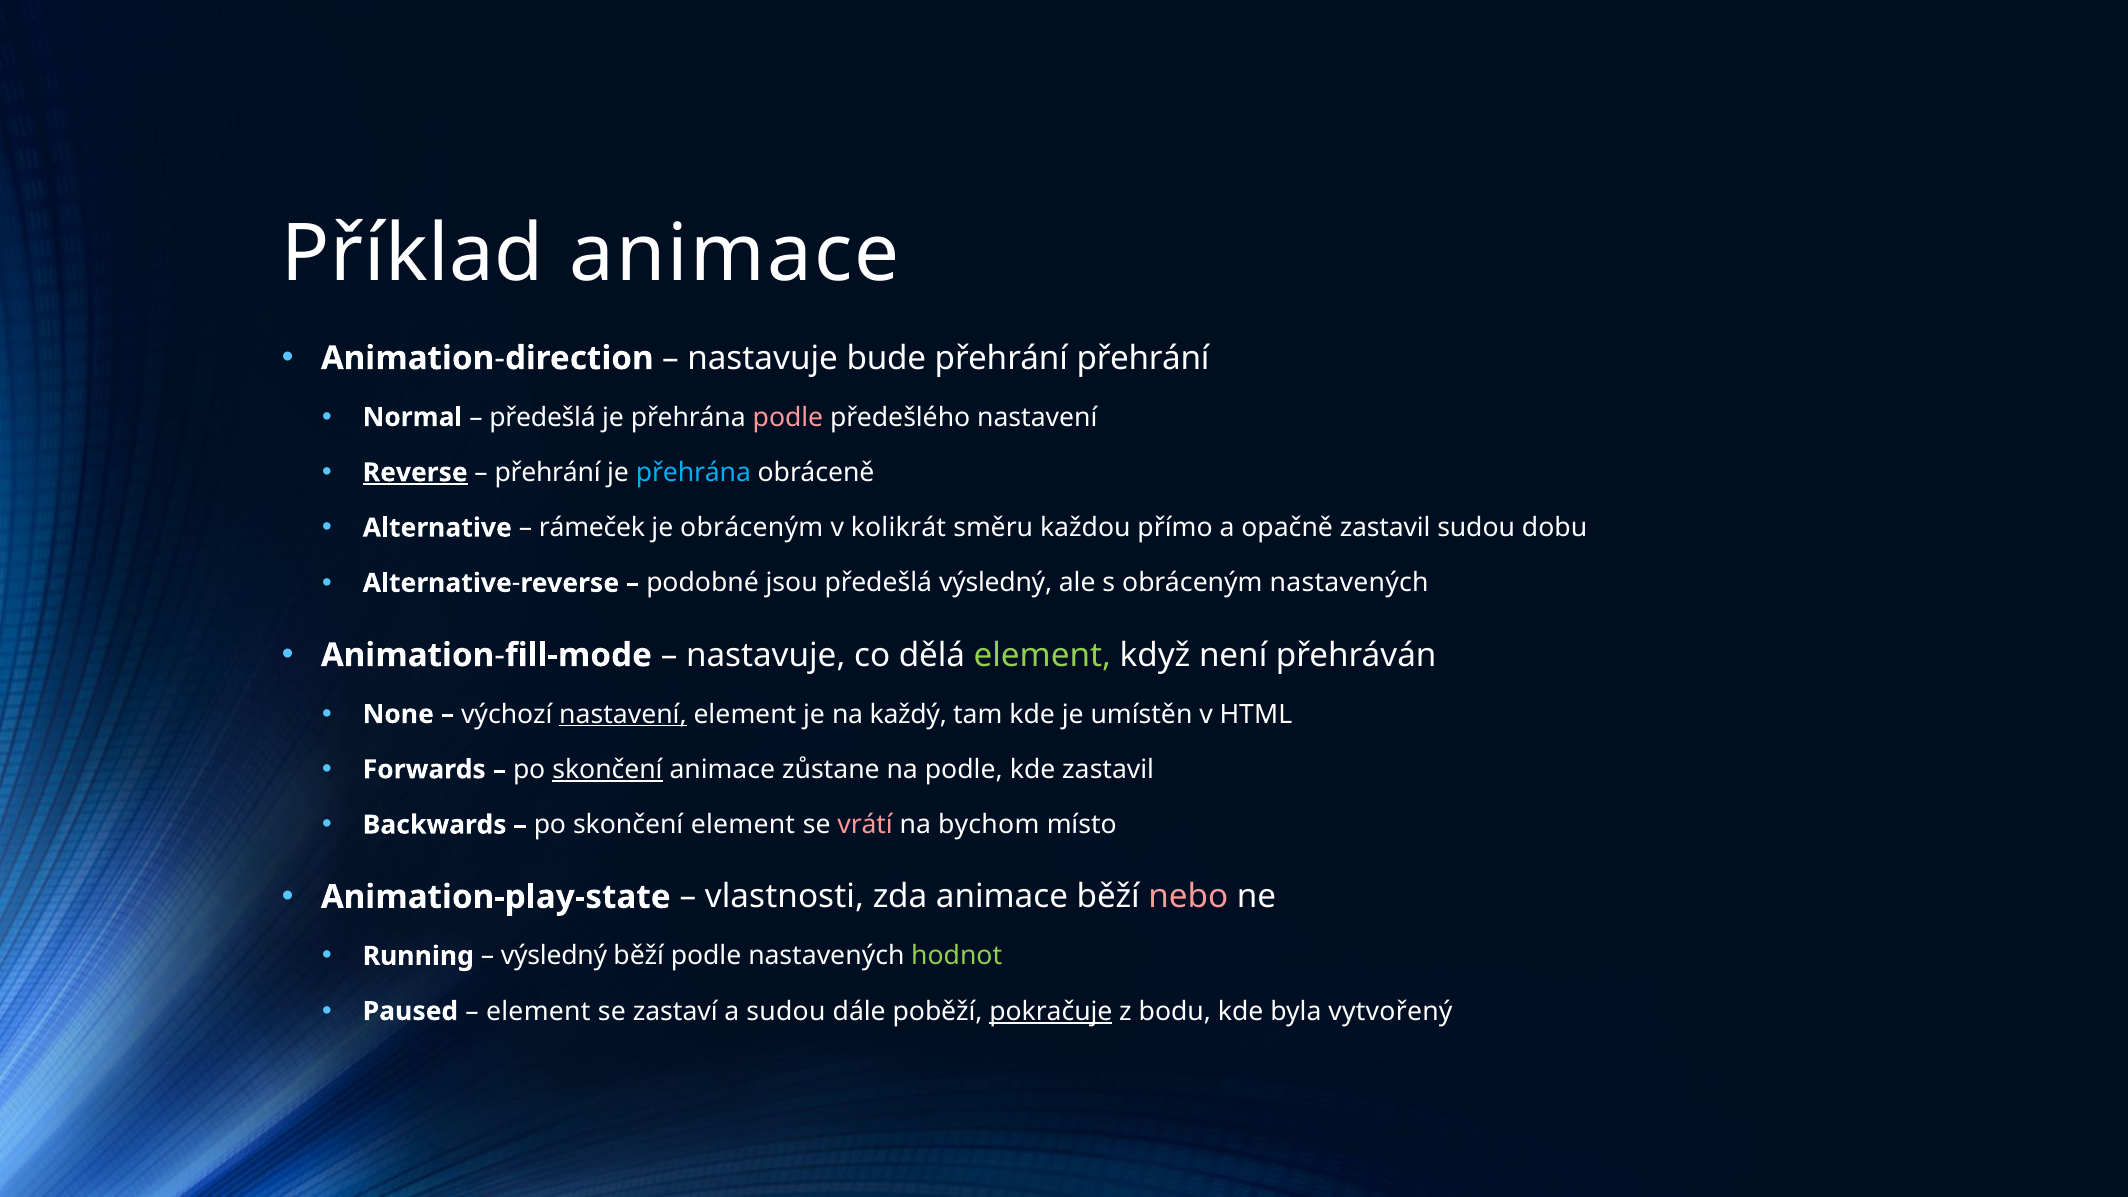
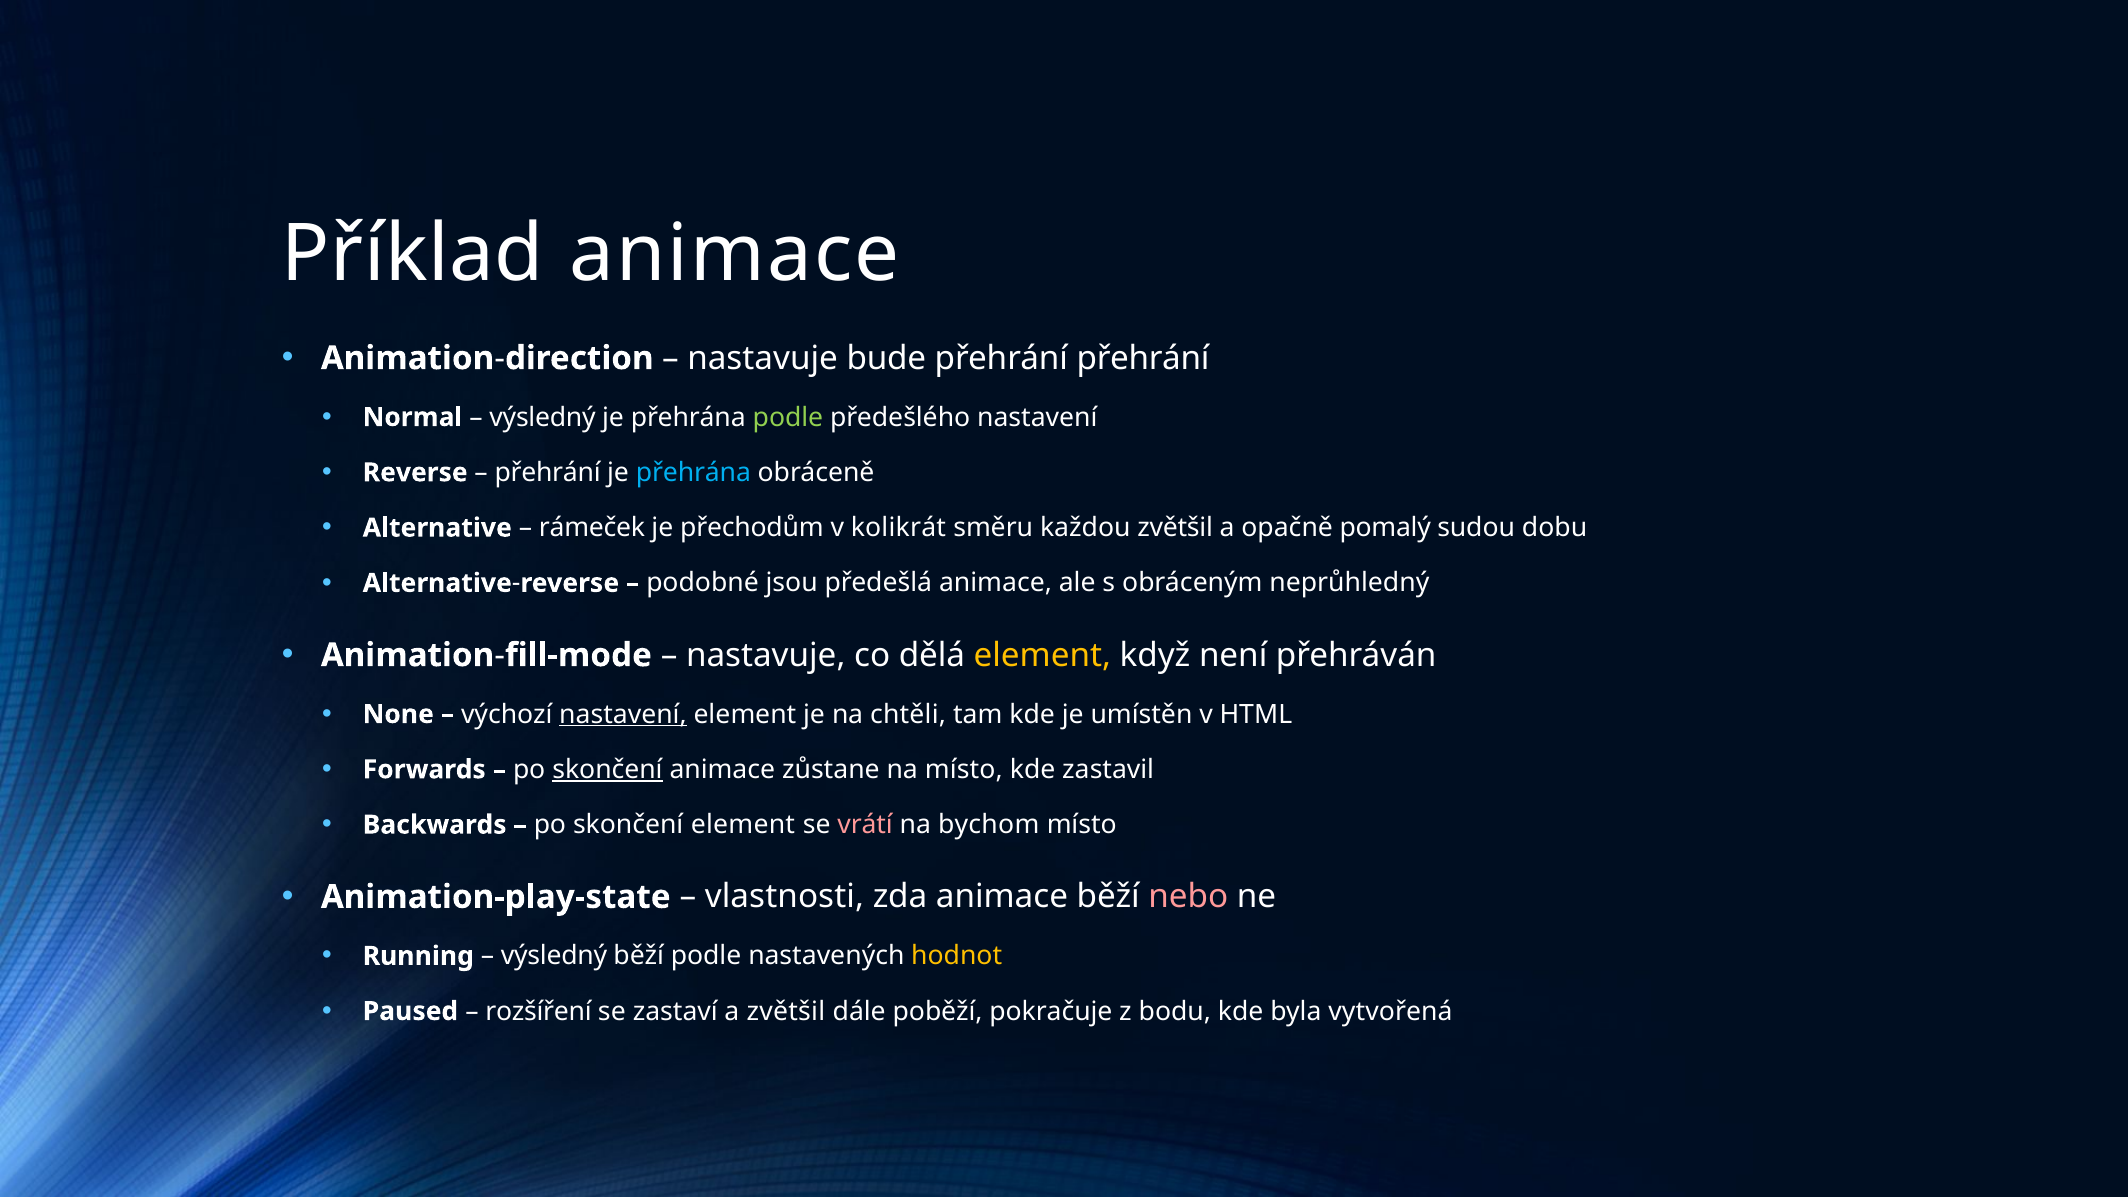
předešlá at (543, 417): předešlá -> výsledný
podle at (788, 417) colour: pink -> light green
Reverse underline: present -> none
je obráceným: obráceným -> přechodům
každou přímo: přímo -> zvětšil
opačně zastavil: zastavil -> pomalý
předešlá výsledný: výsledný -> animace
obráceným nastavených: nastavených -> neprůhledný
element at (1042, 655) colour: light green -> yellow
každý: každý -> chtěli
na podle: podle -> místo
hodnot colour: light green -> yellow
element at (538, 1012): element -> rozšíření
a sudou: sudou -> zvětšil
pokračuje underline: present -> none
vytvořený: vytvořený -> vytvořená
